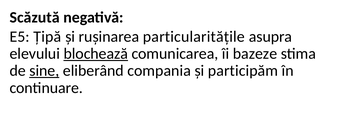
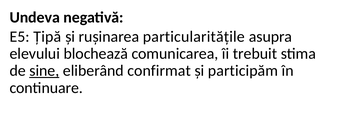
Scăzută: Scăzută -> Undeva
blochează underline: present -> none
bazeze: bazeze -> trebuit
compania: compania -> confirmat
